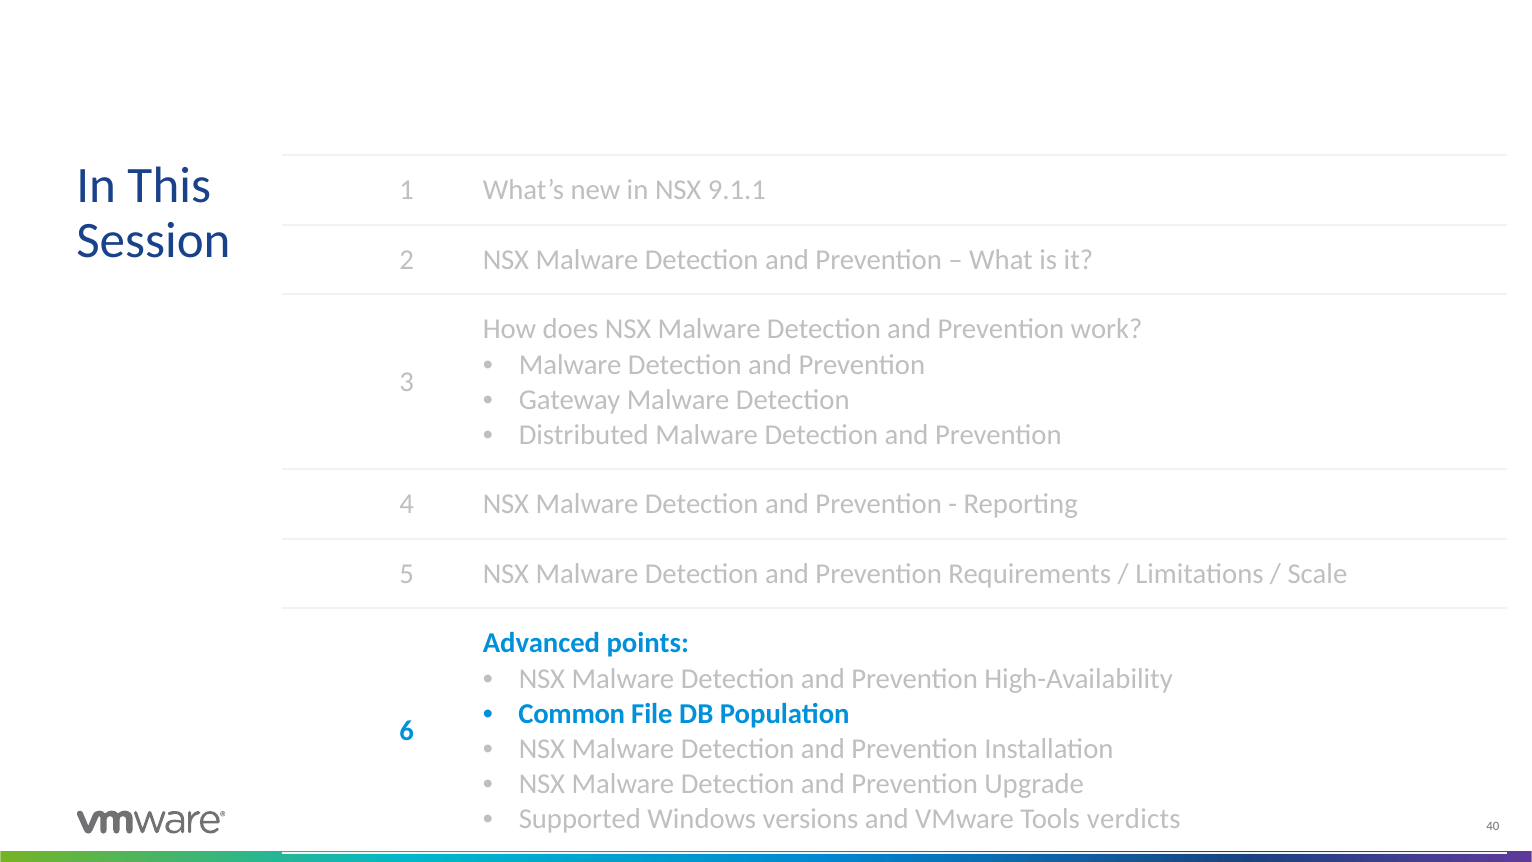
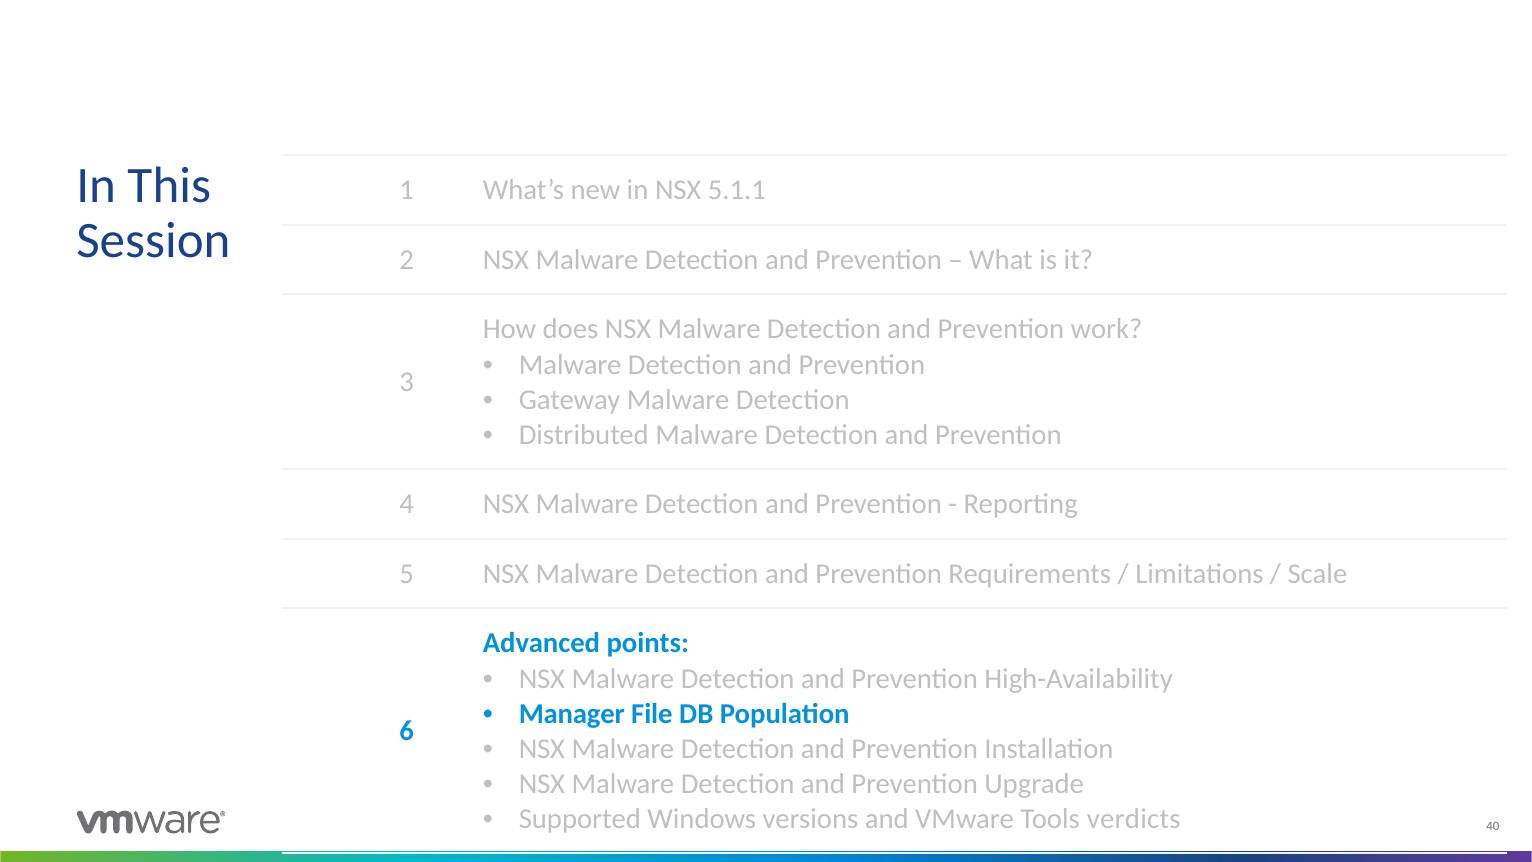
9.1.1: 9.1.1 -> 5.1.1
Common: Common -> Manager
